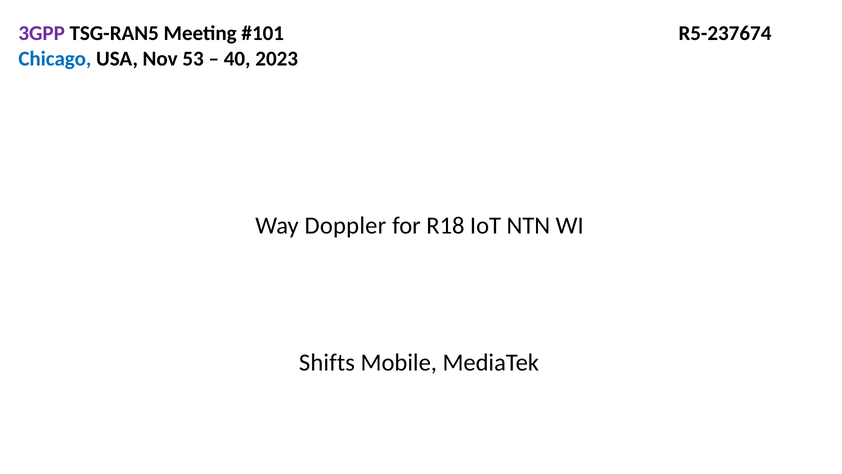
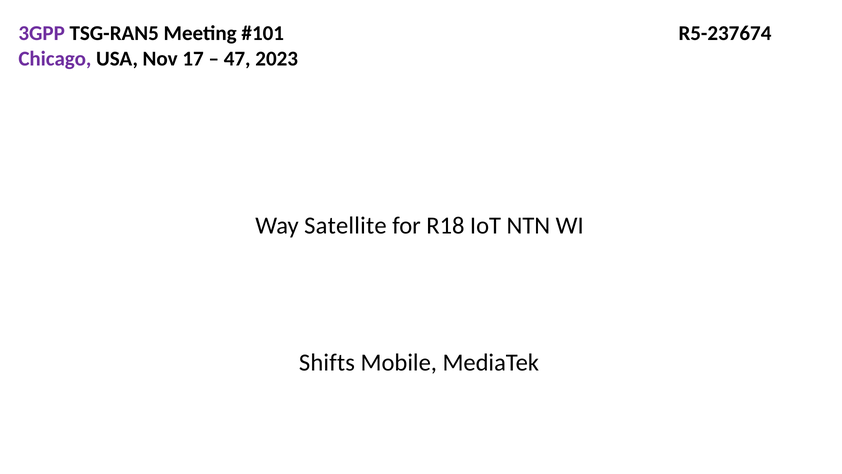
Chicago colour: blue -> purple
53: 53 -> 17
40: 40 -> 47
Doppler: Doppler -> Satellite
